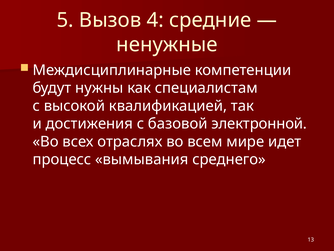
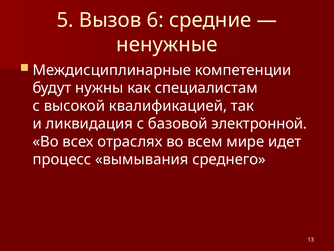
4: 4 -> 6
достижения: достижения -> ликвидация
